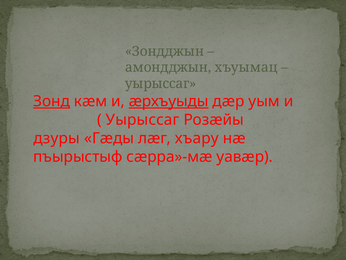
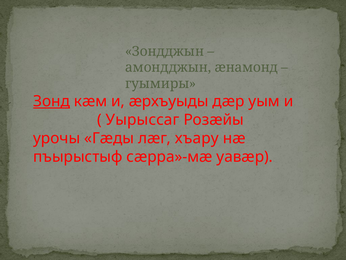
хъуымац: хъуымац -> ӕнамонд
уырыссаг at (161, 84): уырыссаг -> гуымиры
ӕрхъуыды underline: present -> none
дзуры: дзуры -> урочы
